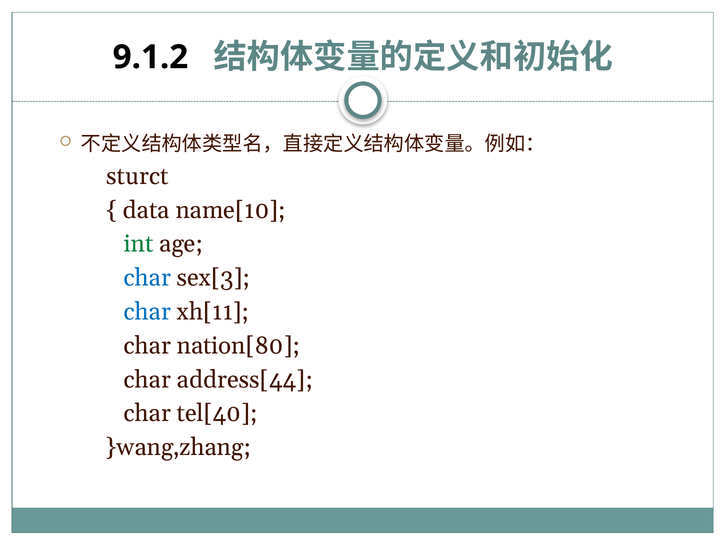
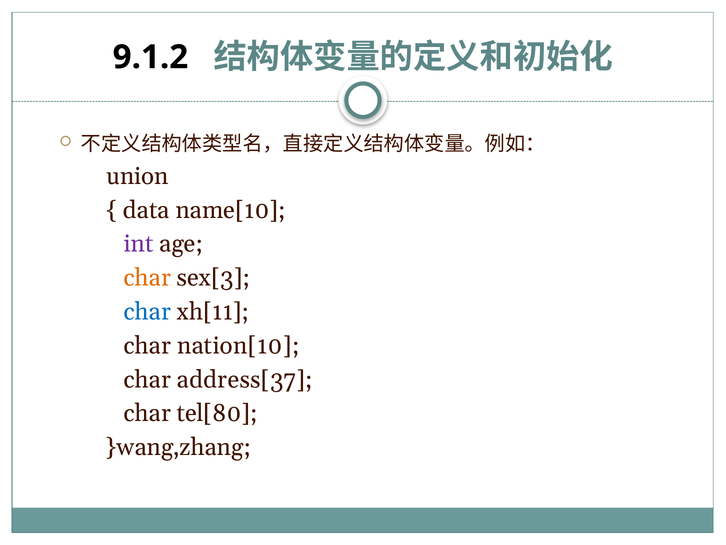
sturct: sturct -> union
int colour: green -> purple
char at (147, 278) colour: blue -> orange
nation[80: nation[80 -> nation[10
address[44: address[44 -> address[37
tel[40: tel[40 -> tel[80
